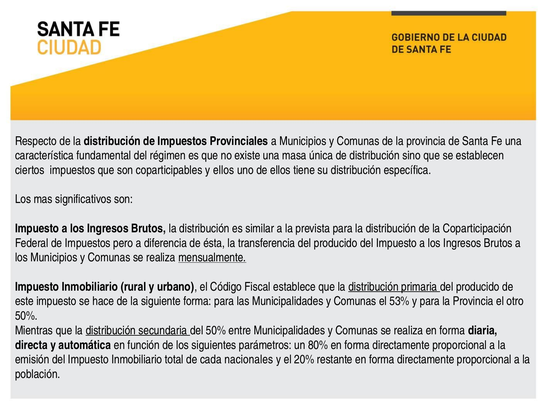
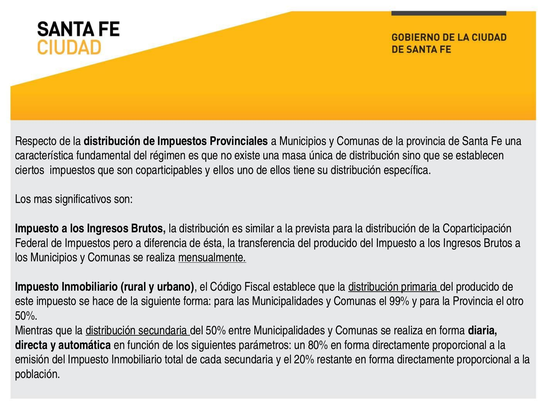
53%: 53% -> 99%
cada nacionales: nacionales -> secundaria
